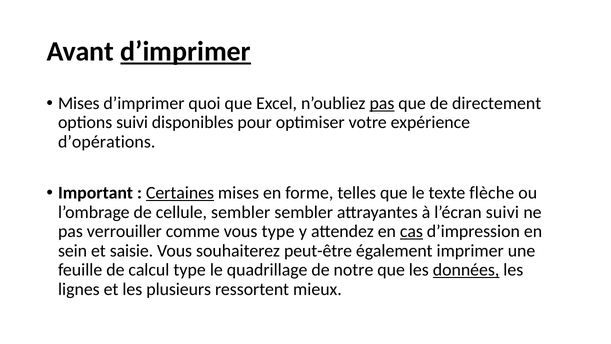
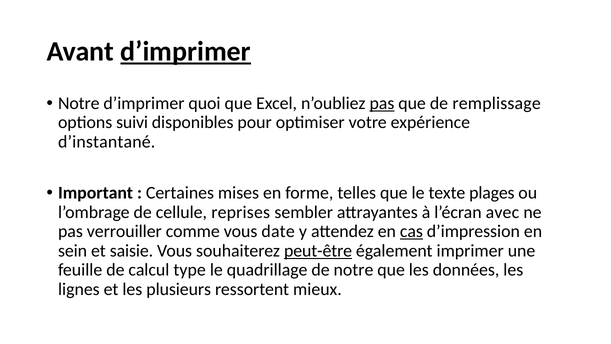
Mises at (79, 103): Mises -> Notre
directement: directement -> remplissage
d’opérations: d’opérations -> d’instantané
Certaines underline: present -> none
flèche: flèche -> plages
cellule sembler: sembler -> reprises
l’écran suivi: suivi -> avec
vous type: type -> date
peut-être underline: none -> present
données underline: present -> none
